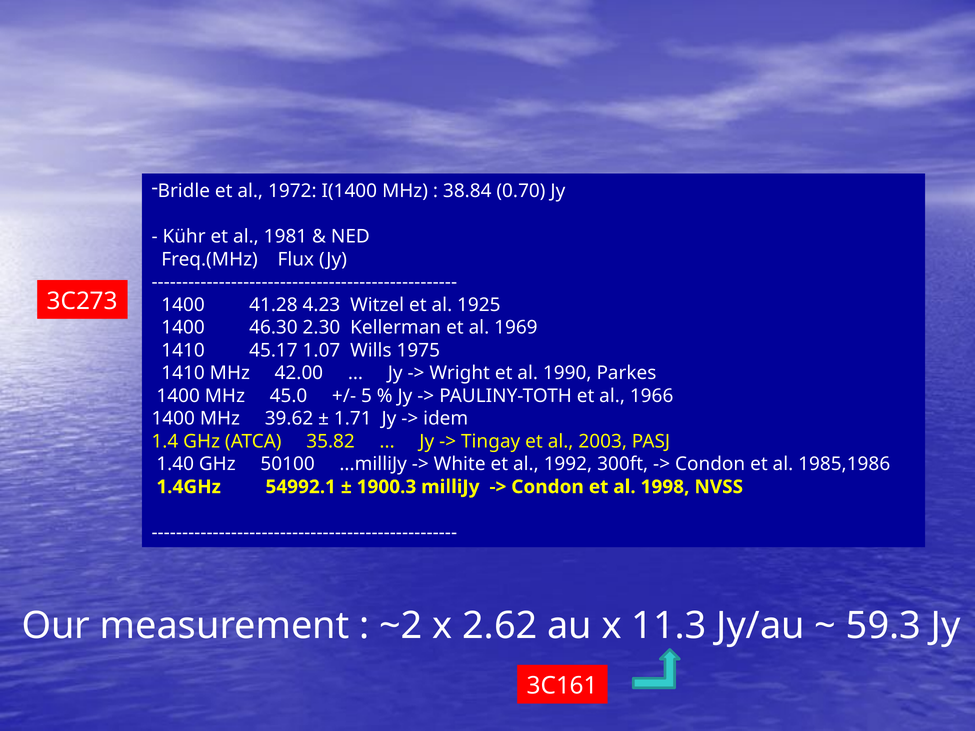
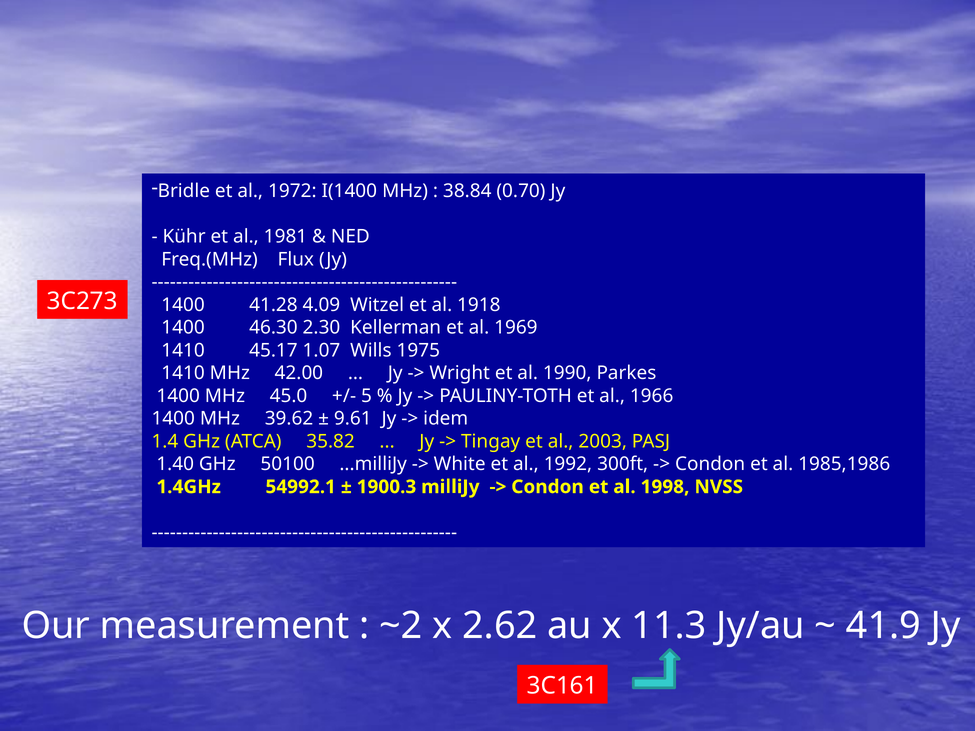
4.23: 4.23 -> 4.09
1925: 1925 -> 1918
1.71: 1.71 -> 9.61
59.3: 59.3 -> 41.9
